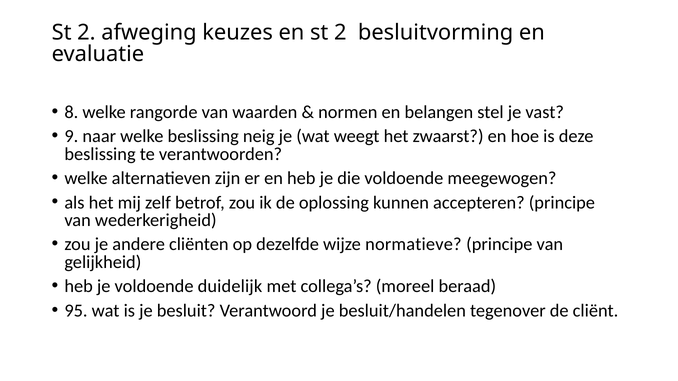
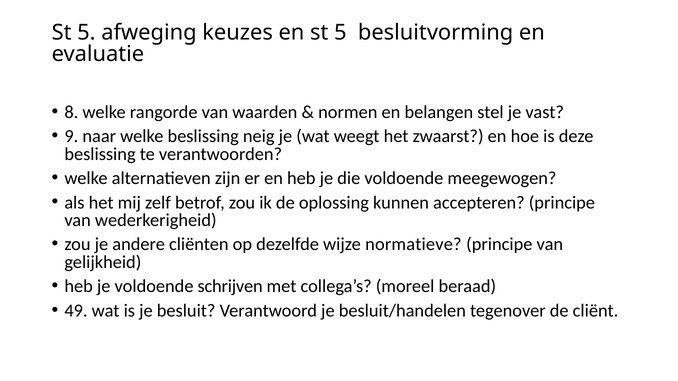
2 at (86, 33): 2 -> 5
en st 2: 2 -> 5
duidelijk: duidelijk -> schrijven
95: 95 -> 49
